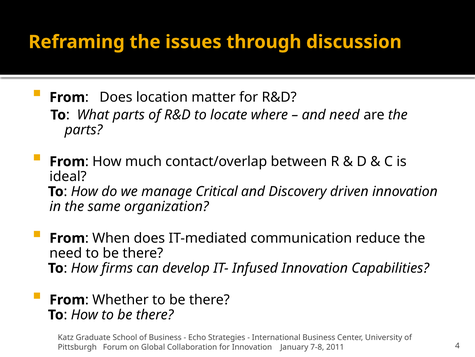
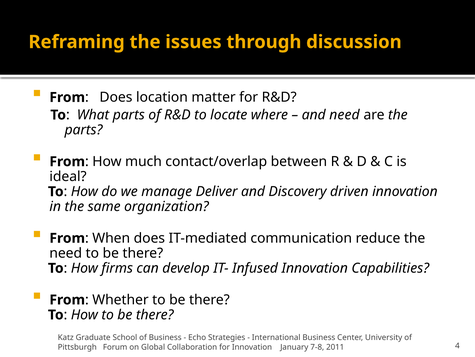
Critical: Critical -> Deliver
